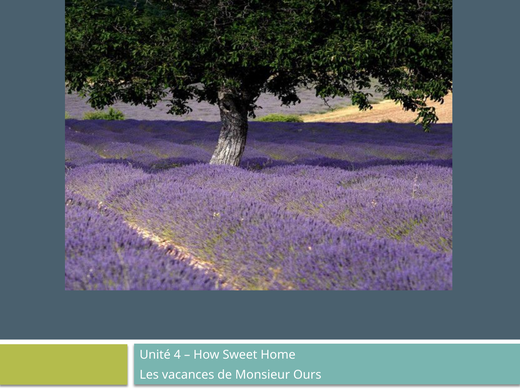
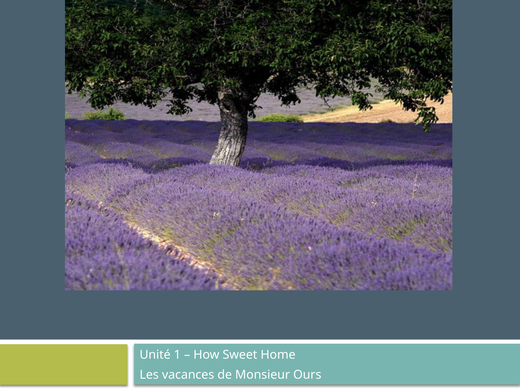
4: 4 -> 1
